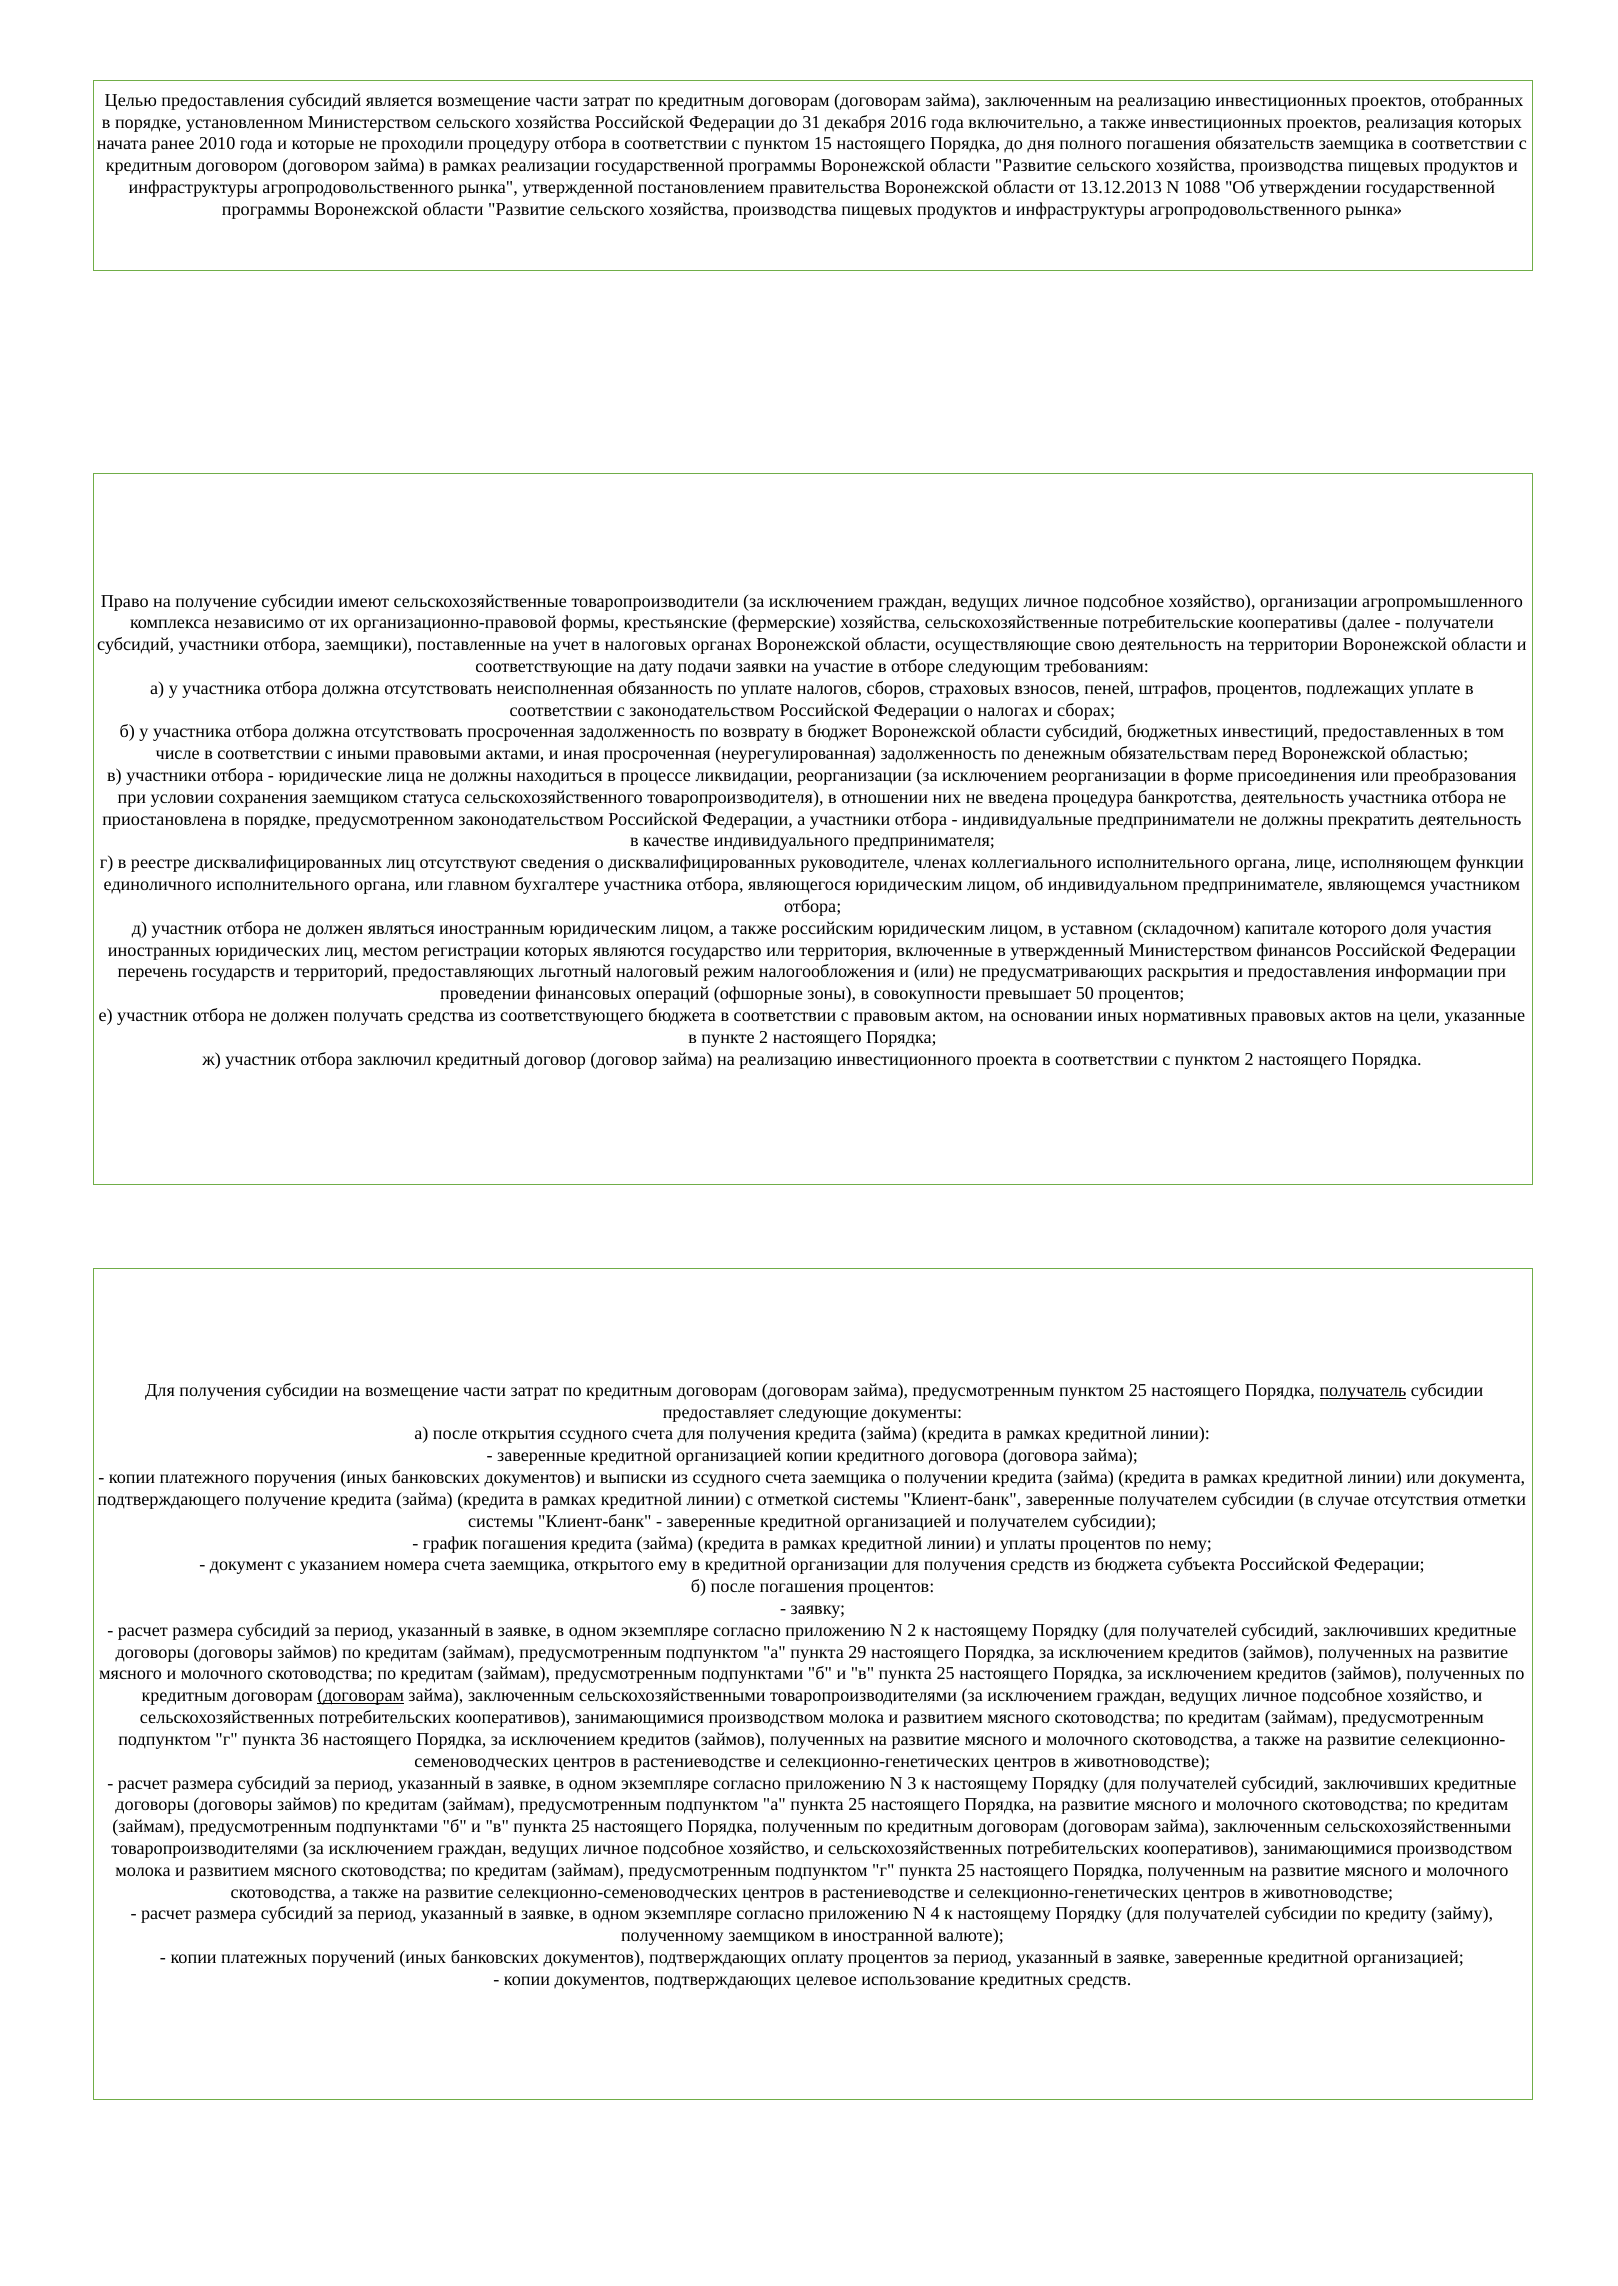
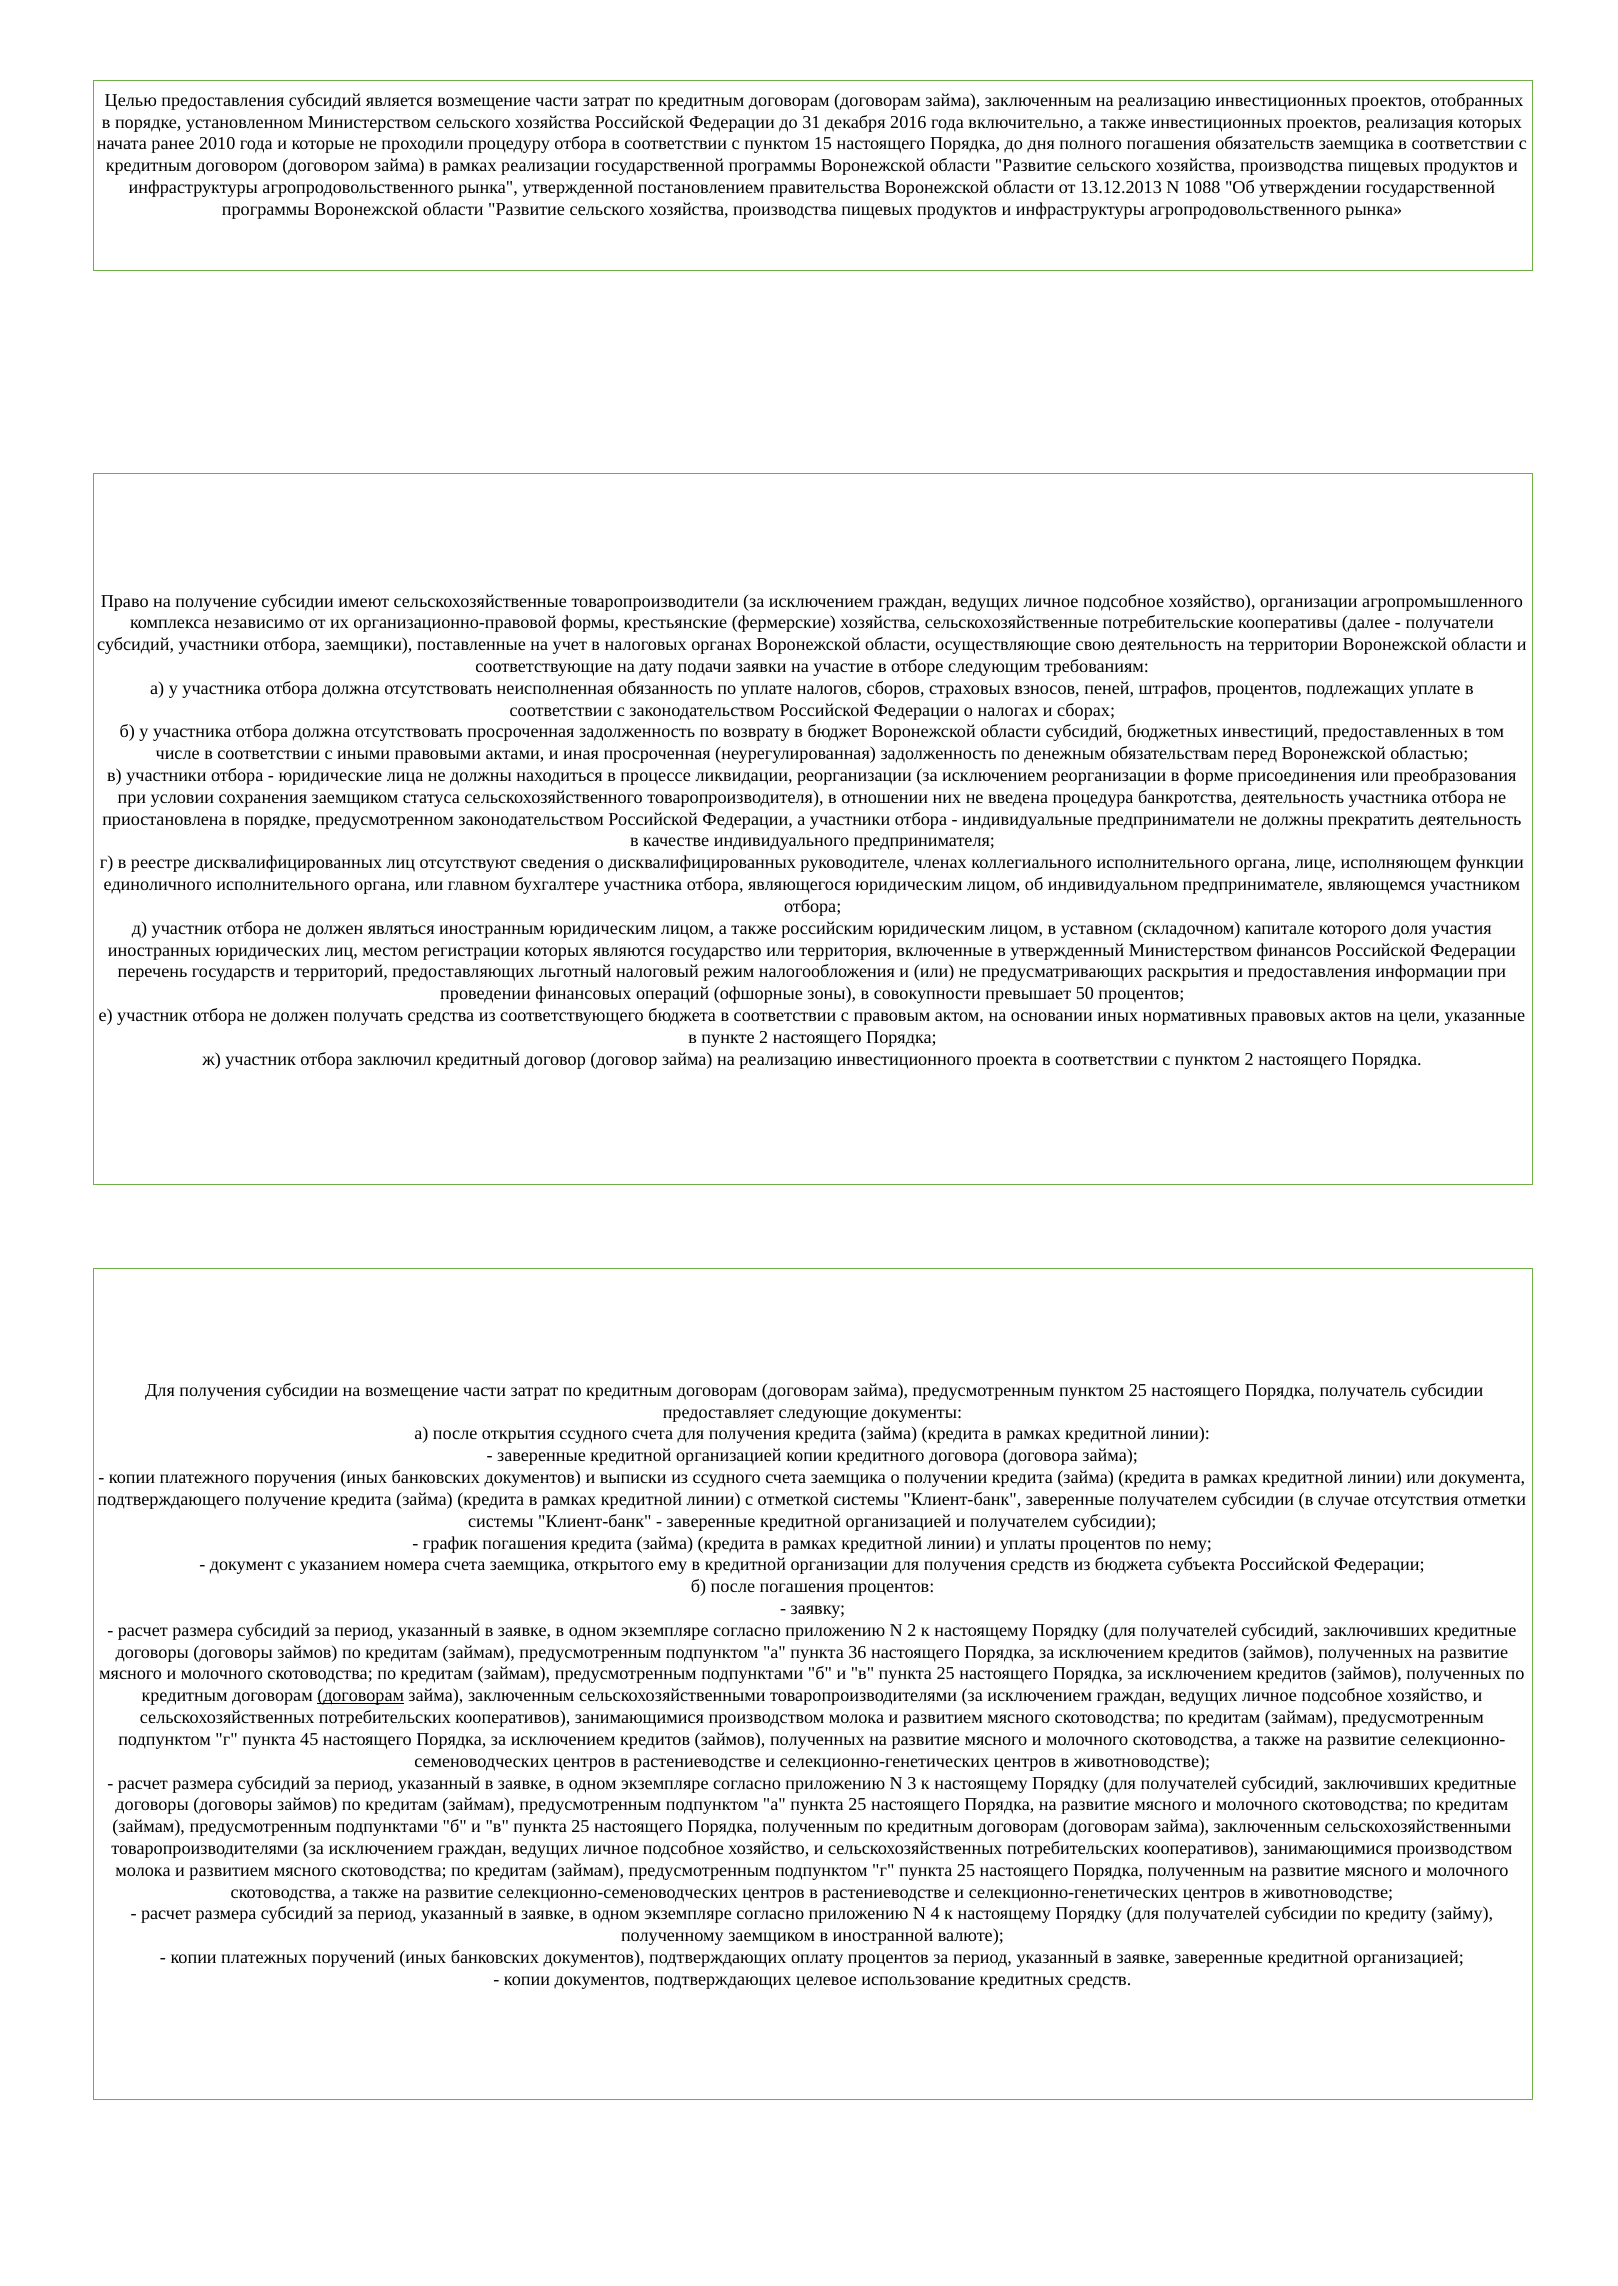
получатель underline: present -> none
29: 29 -> 36
36: 36 -> 45
